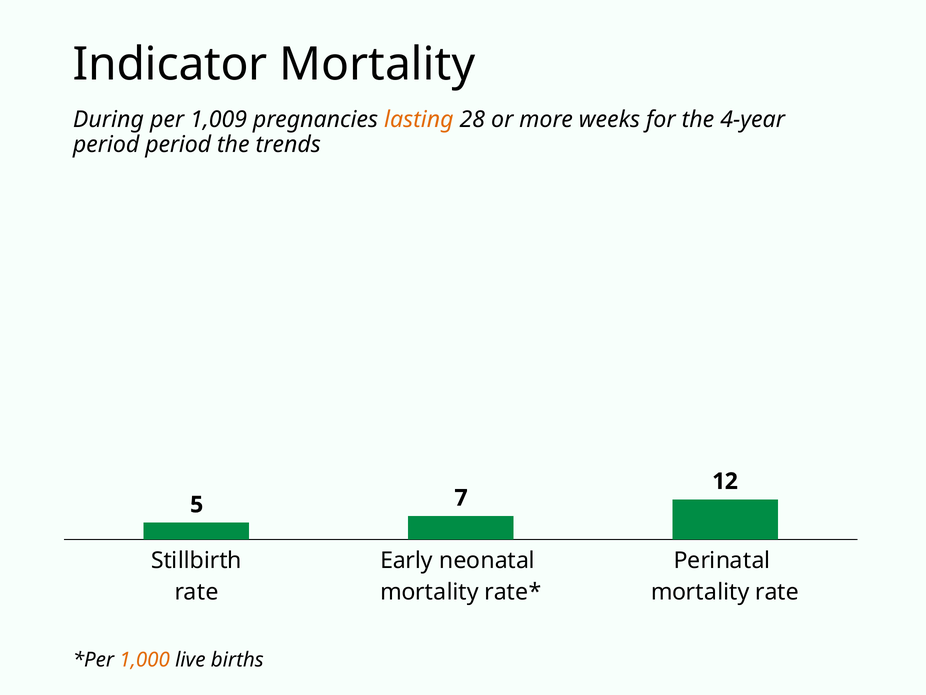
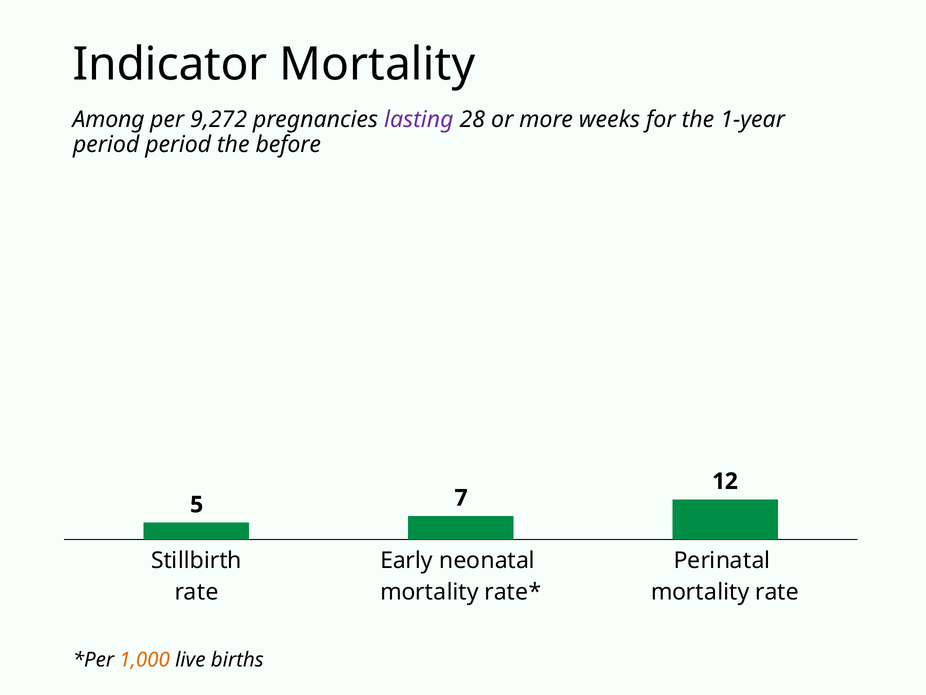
During: During -> Among
1,009: 1,009 -> 9,272
lasting colour: orange -> purple
4-year: 4-year -> 1-year
trends: trends -> before
